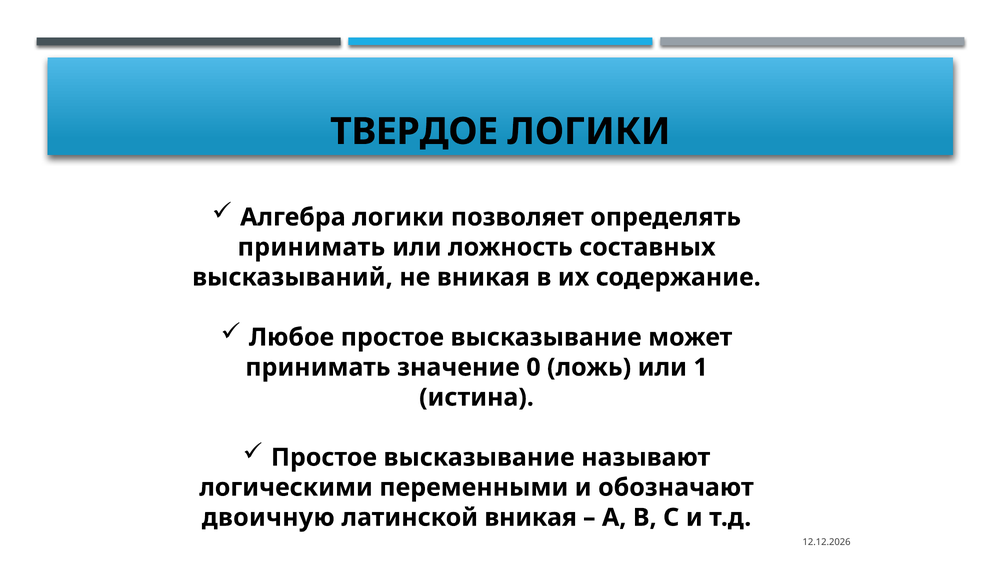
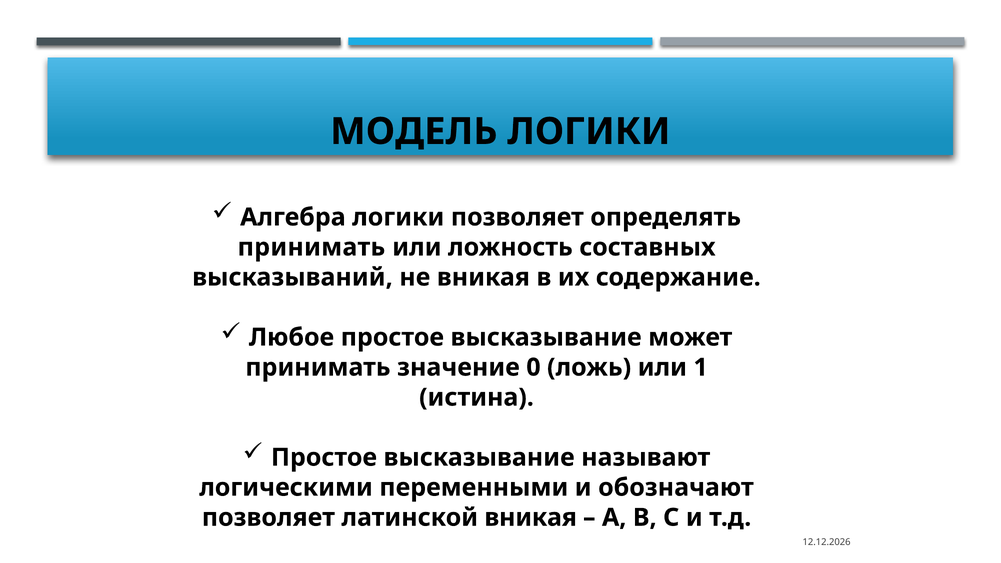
ТВЕРДОЕ: ТВЕРДОЕ -> МОДЕЛЬ
двоичную at (268, 518): двоичную -> позволяет
